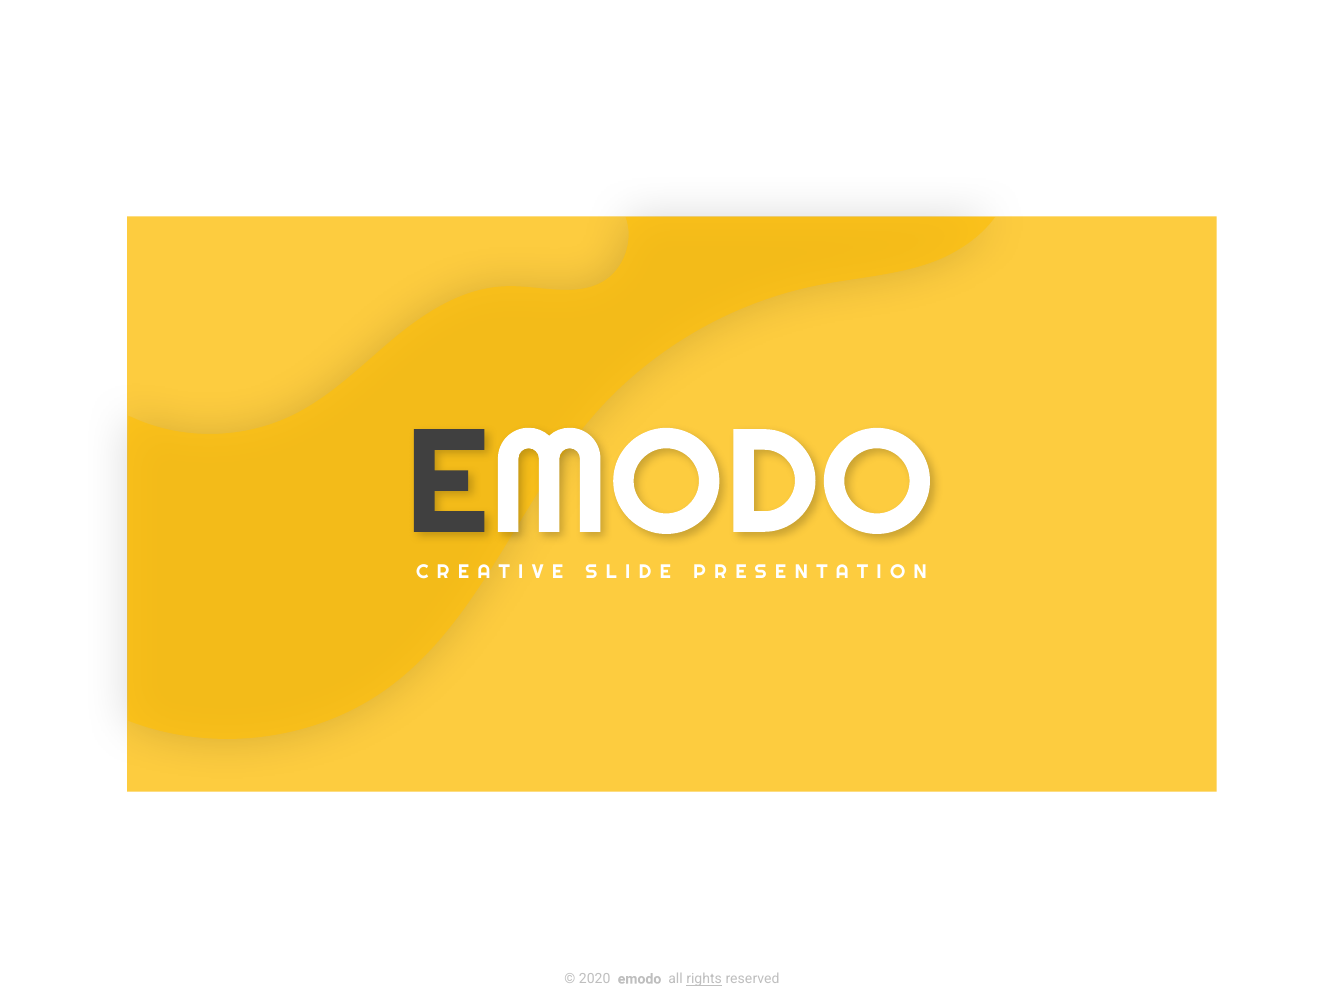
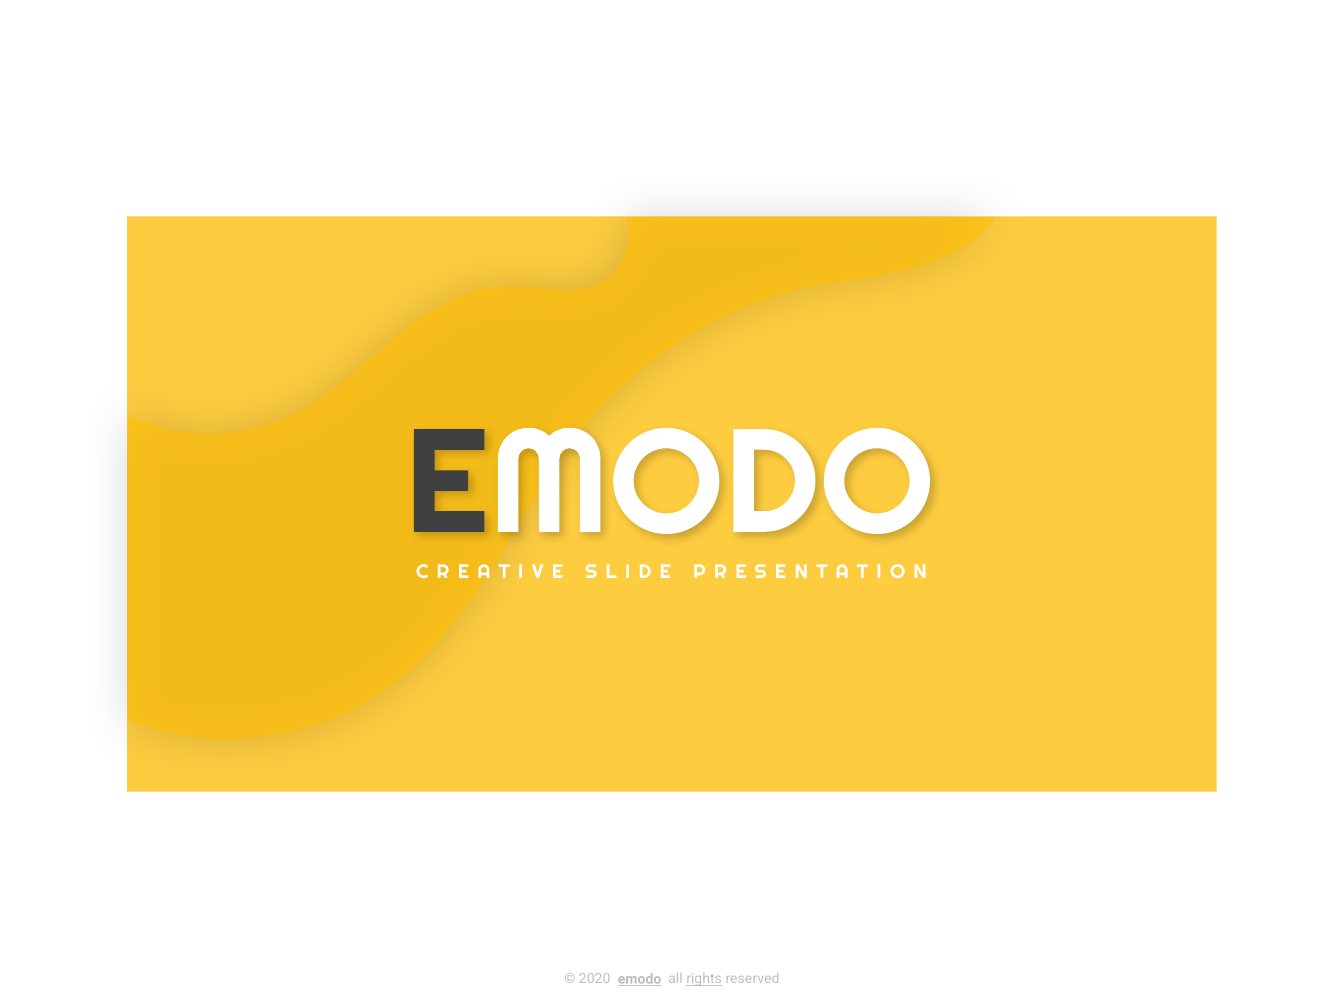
emodo underline: none -> present
